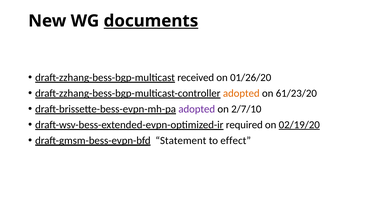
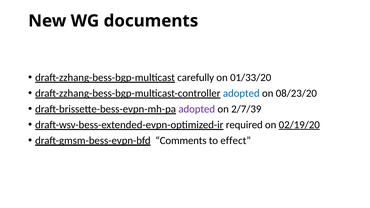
documents underline: present -> none
received: received -> carefully
01/26/20: 01/26/20 -> 01/33/20
adopted at (241, 93) colour: orange -> blue
61/23/20: 61/23/20 -> 08/23/20
2/7/10: 2/7/10 -> 2/7/39
Statement: Statement -> Comments
